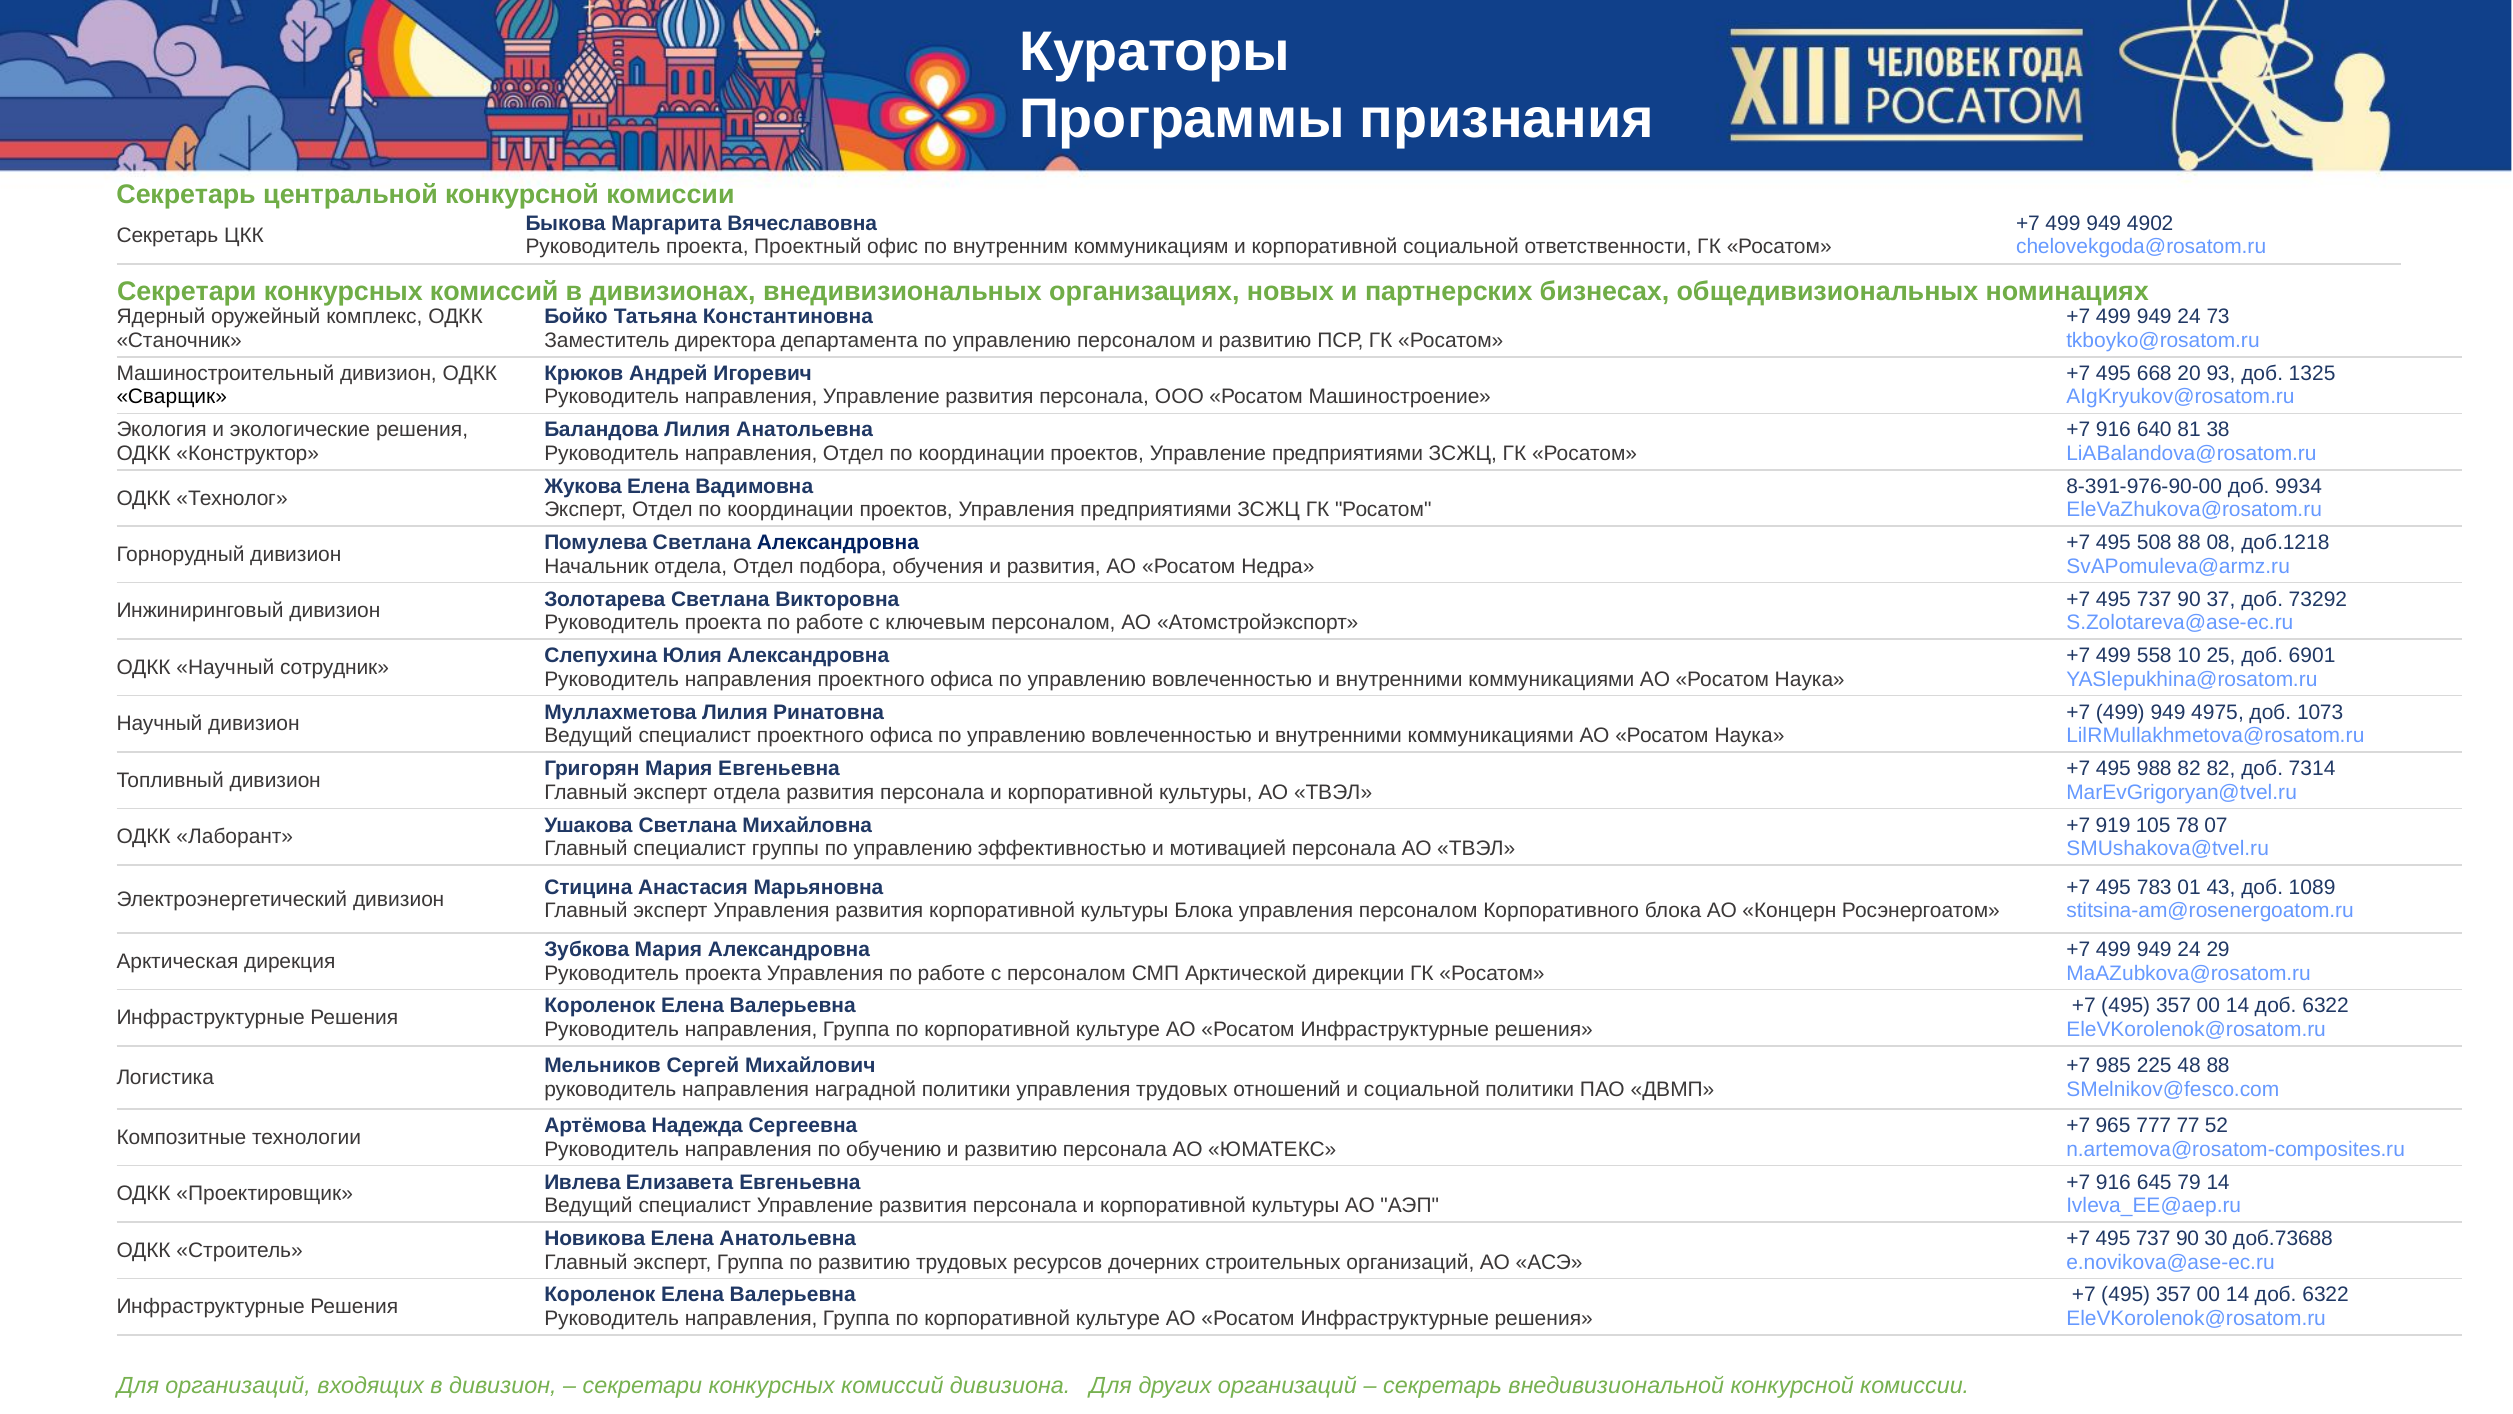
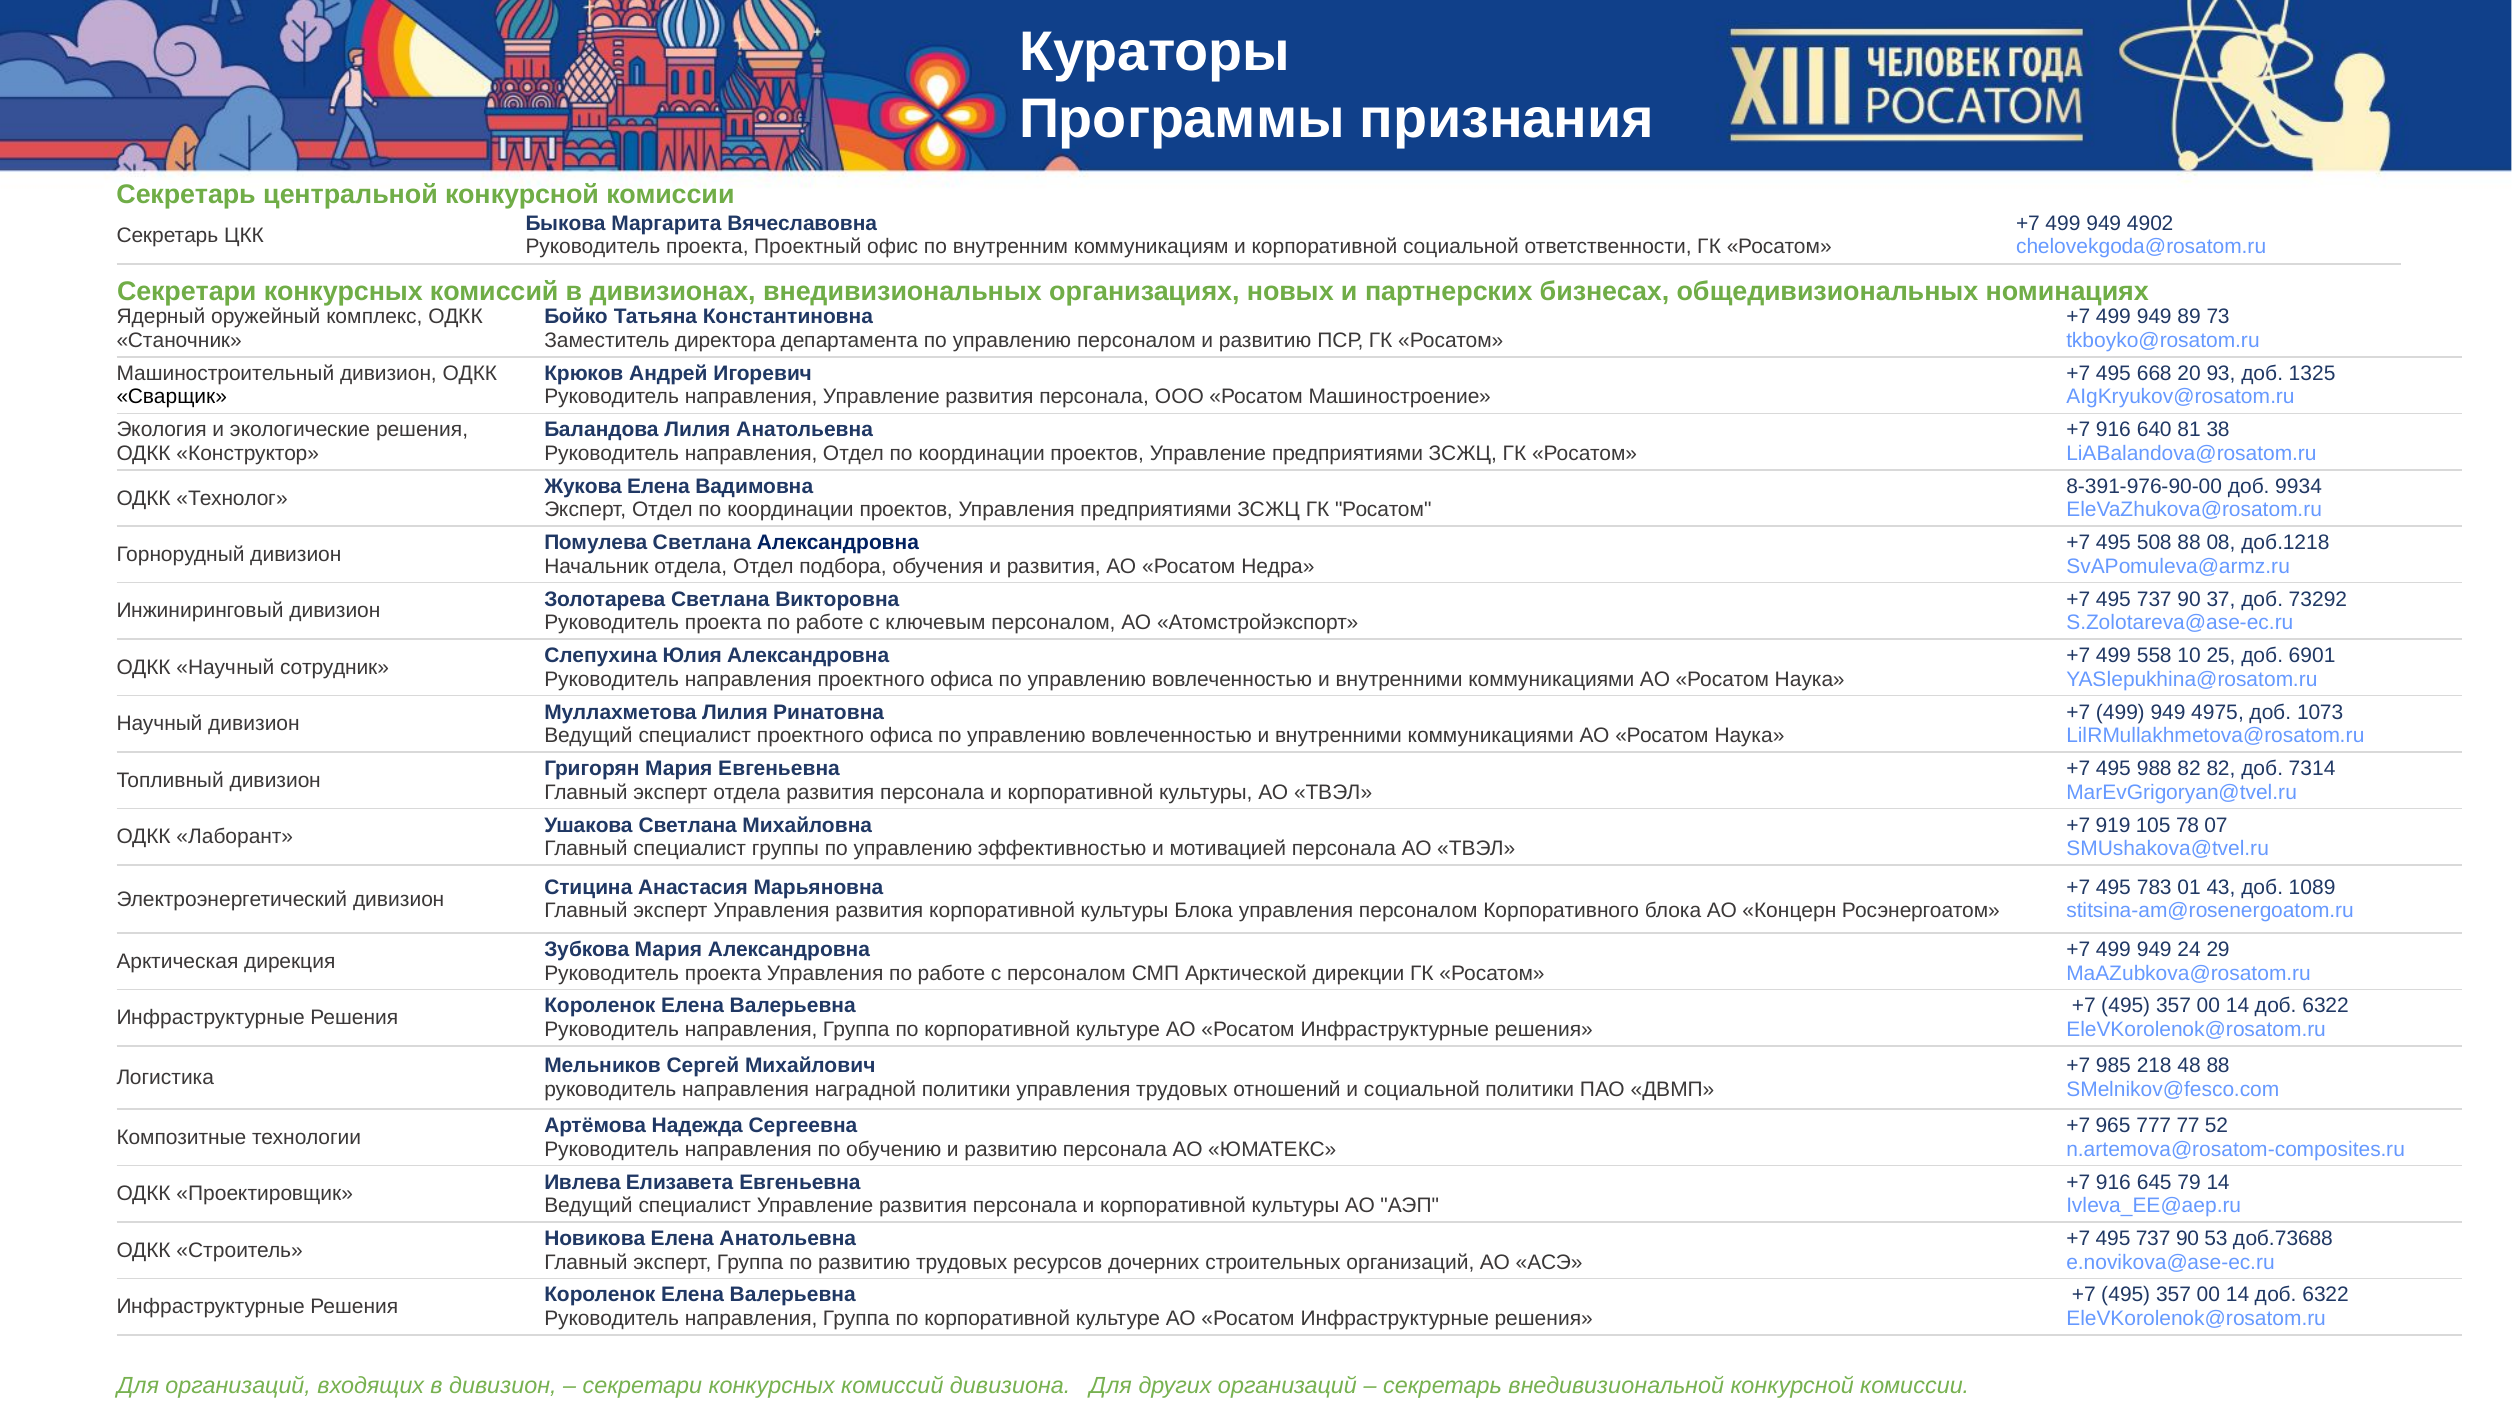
24 at (2189, 317): 24 -> 89
225: 225 -> 218
30: 30 -> 53
